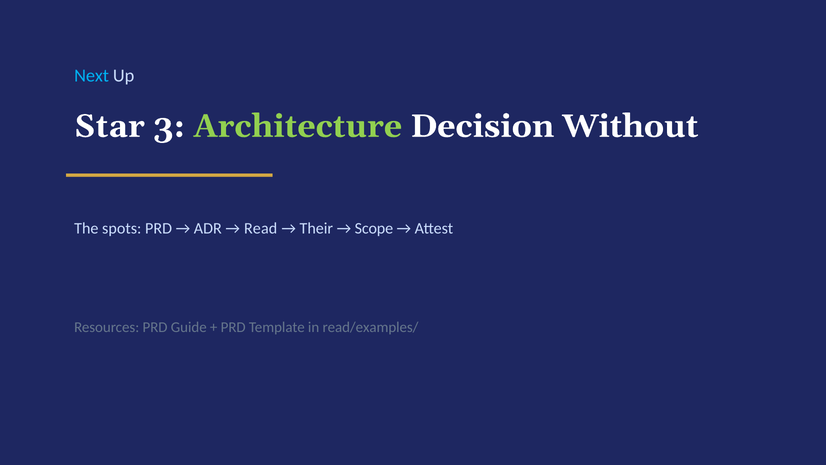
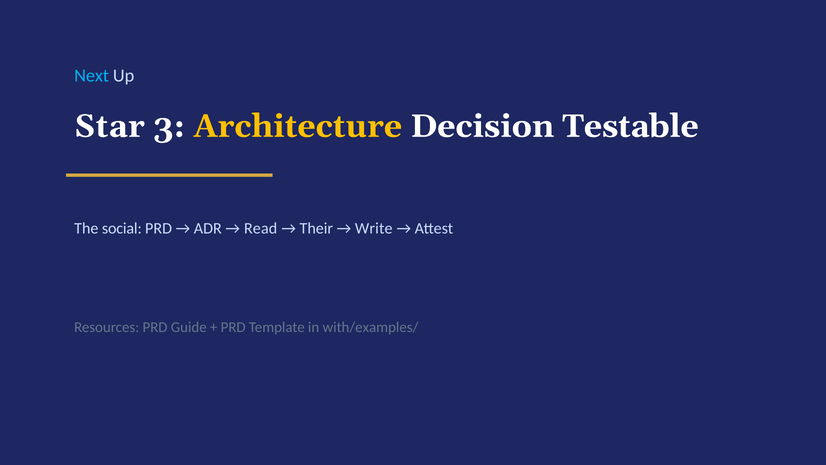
Architecture colour: light green -> yellow
Without: Without -> Testable
spots: spots -> social
Scope: Scope -> Write
read/examples/: read/examples/ -> with/examples/
